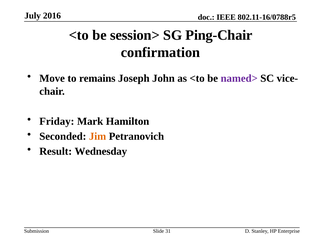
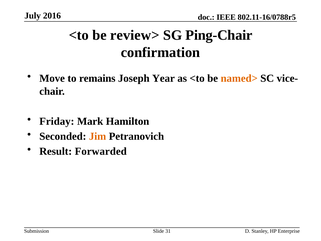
session>: session> -> review>
John: John -> Year
named> colour: purple -> orange
Wednesday: Wednesday -> Forwarded
